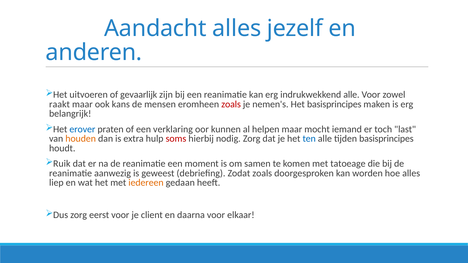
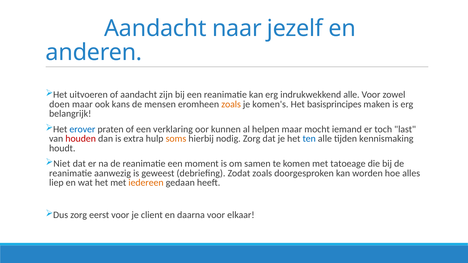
Aandacht alles: alles -> naar
of gevaarlijk: gevaarlijk -> aandacht
raakt: raakt -> doen
zoals at (231, 104) colour: red -> orange
nemen's: nemen's -> komen's
houden colour: orange -> red
soms colour: red -> orange
tijden basisprincipes: basisprincipes -> kennismaking
Ruik: Ruik -> Niet
